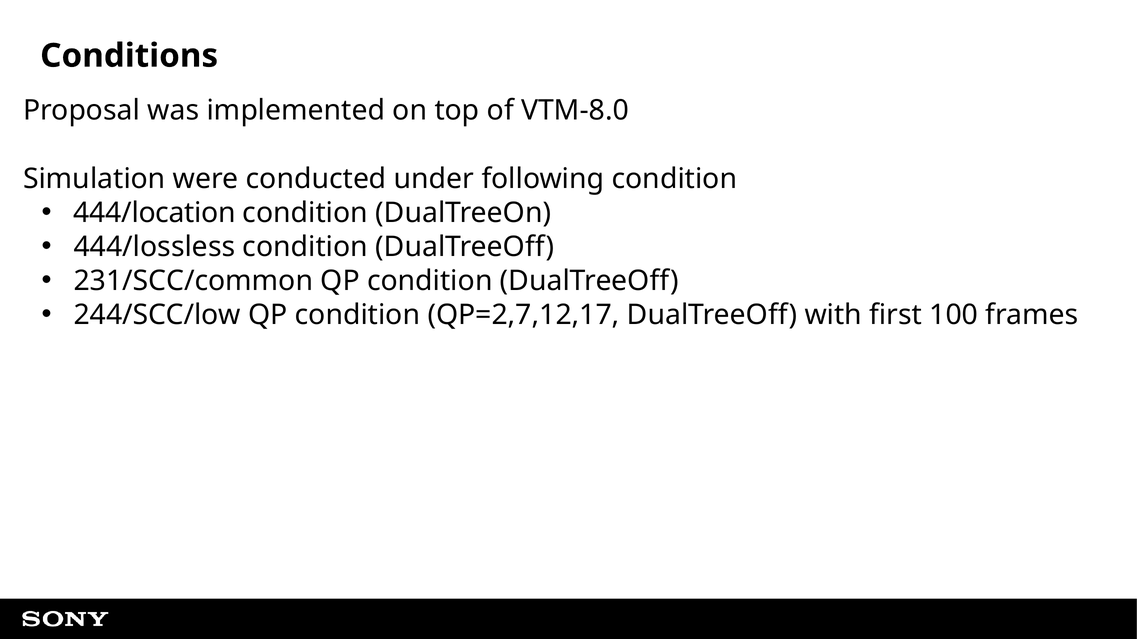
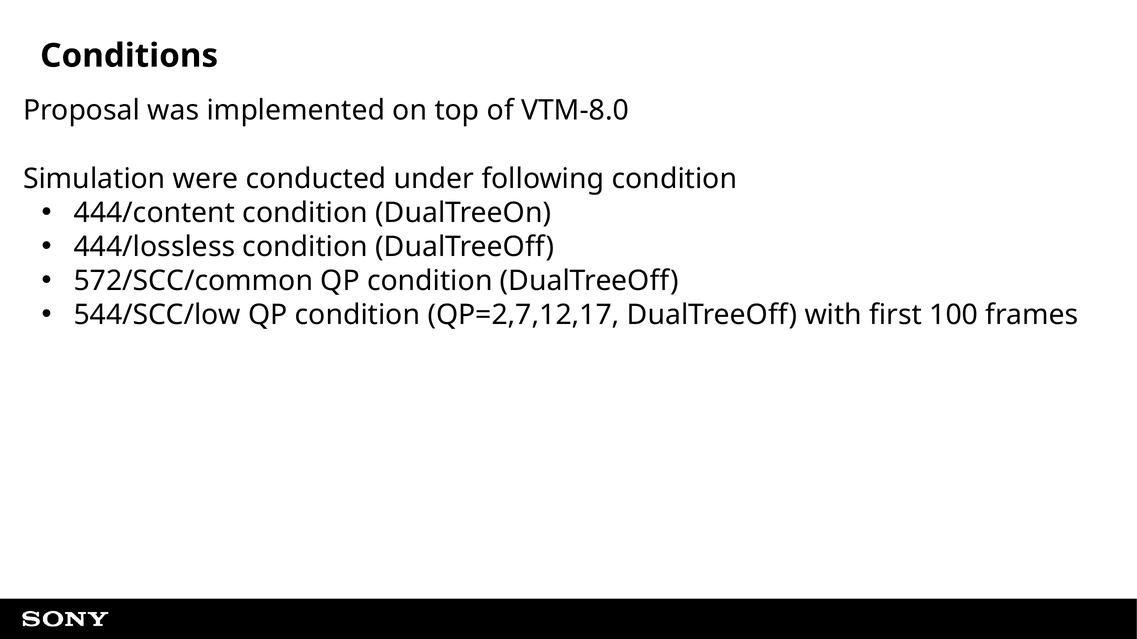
444/location: 444/location -> 444/content
231/SCC/common: 231/SCC/common -> 572/SCC/common
244/SCC/low: 244/SCC/low -> 544/SCC/low
